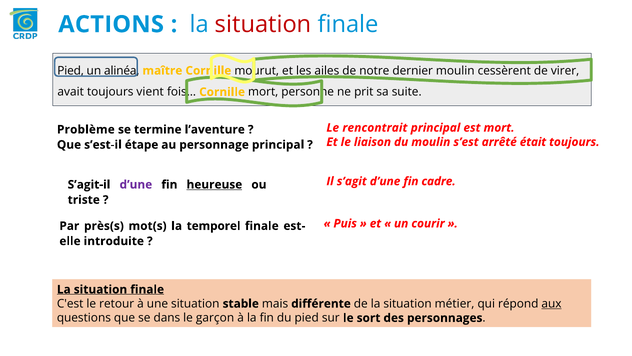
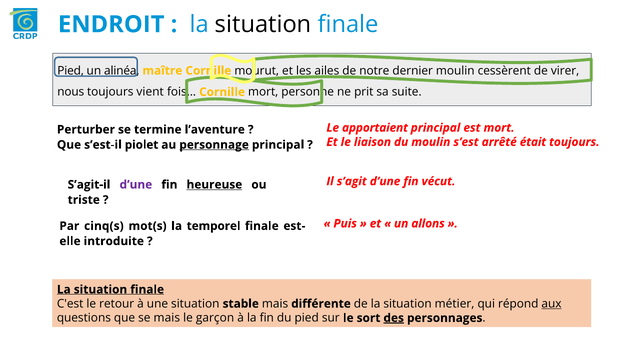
ACTIONS: ACTIONS -> ENDROIT
situation at (263, 24) colour: red -> black
avait: avait -> nous
rencontrait: rencontrait -> apportaient
Problème: Problème -> Perturber
étape: étape -> piolet
personnage underline: none -> present
cadre: cadre -> vécut
courir: courir -> allons
près(s: près(s -> cinq(s
se dans: dans -> mais
des underline: none -> present
